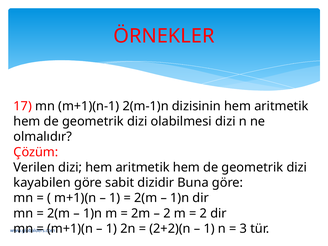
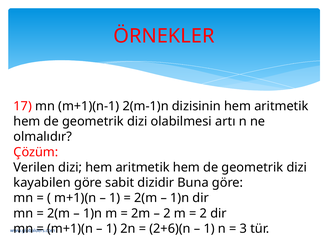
olabilmesi dizi: dizi -> artı
2+2)(n: 2+2)(n -> 2+6)(n
